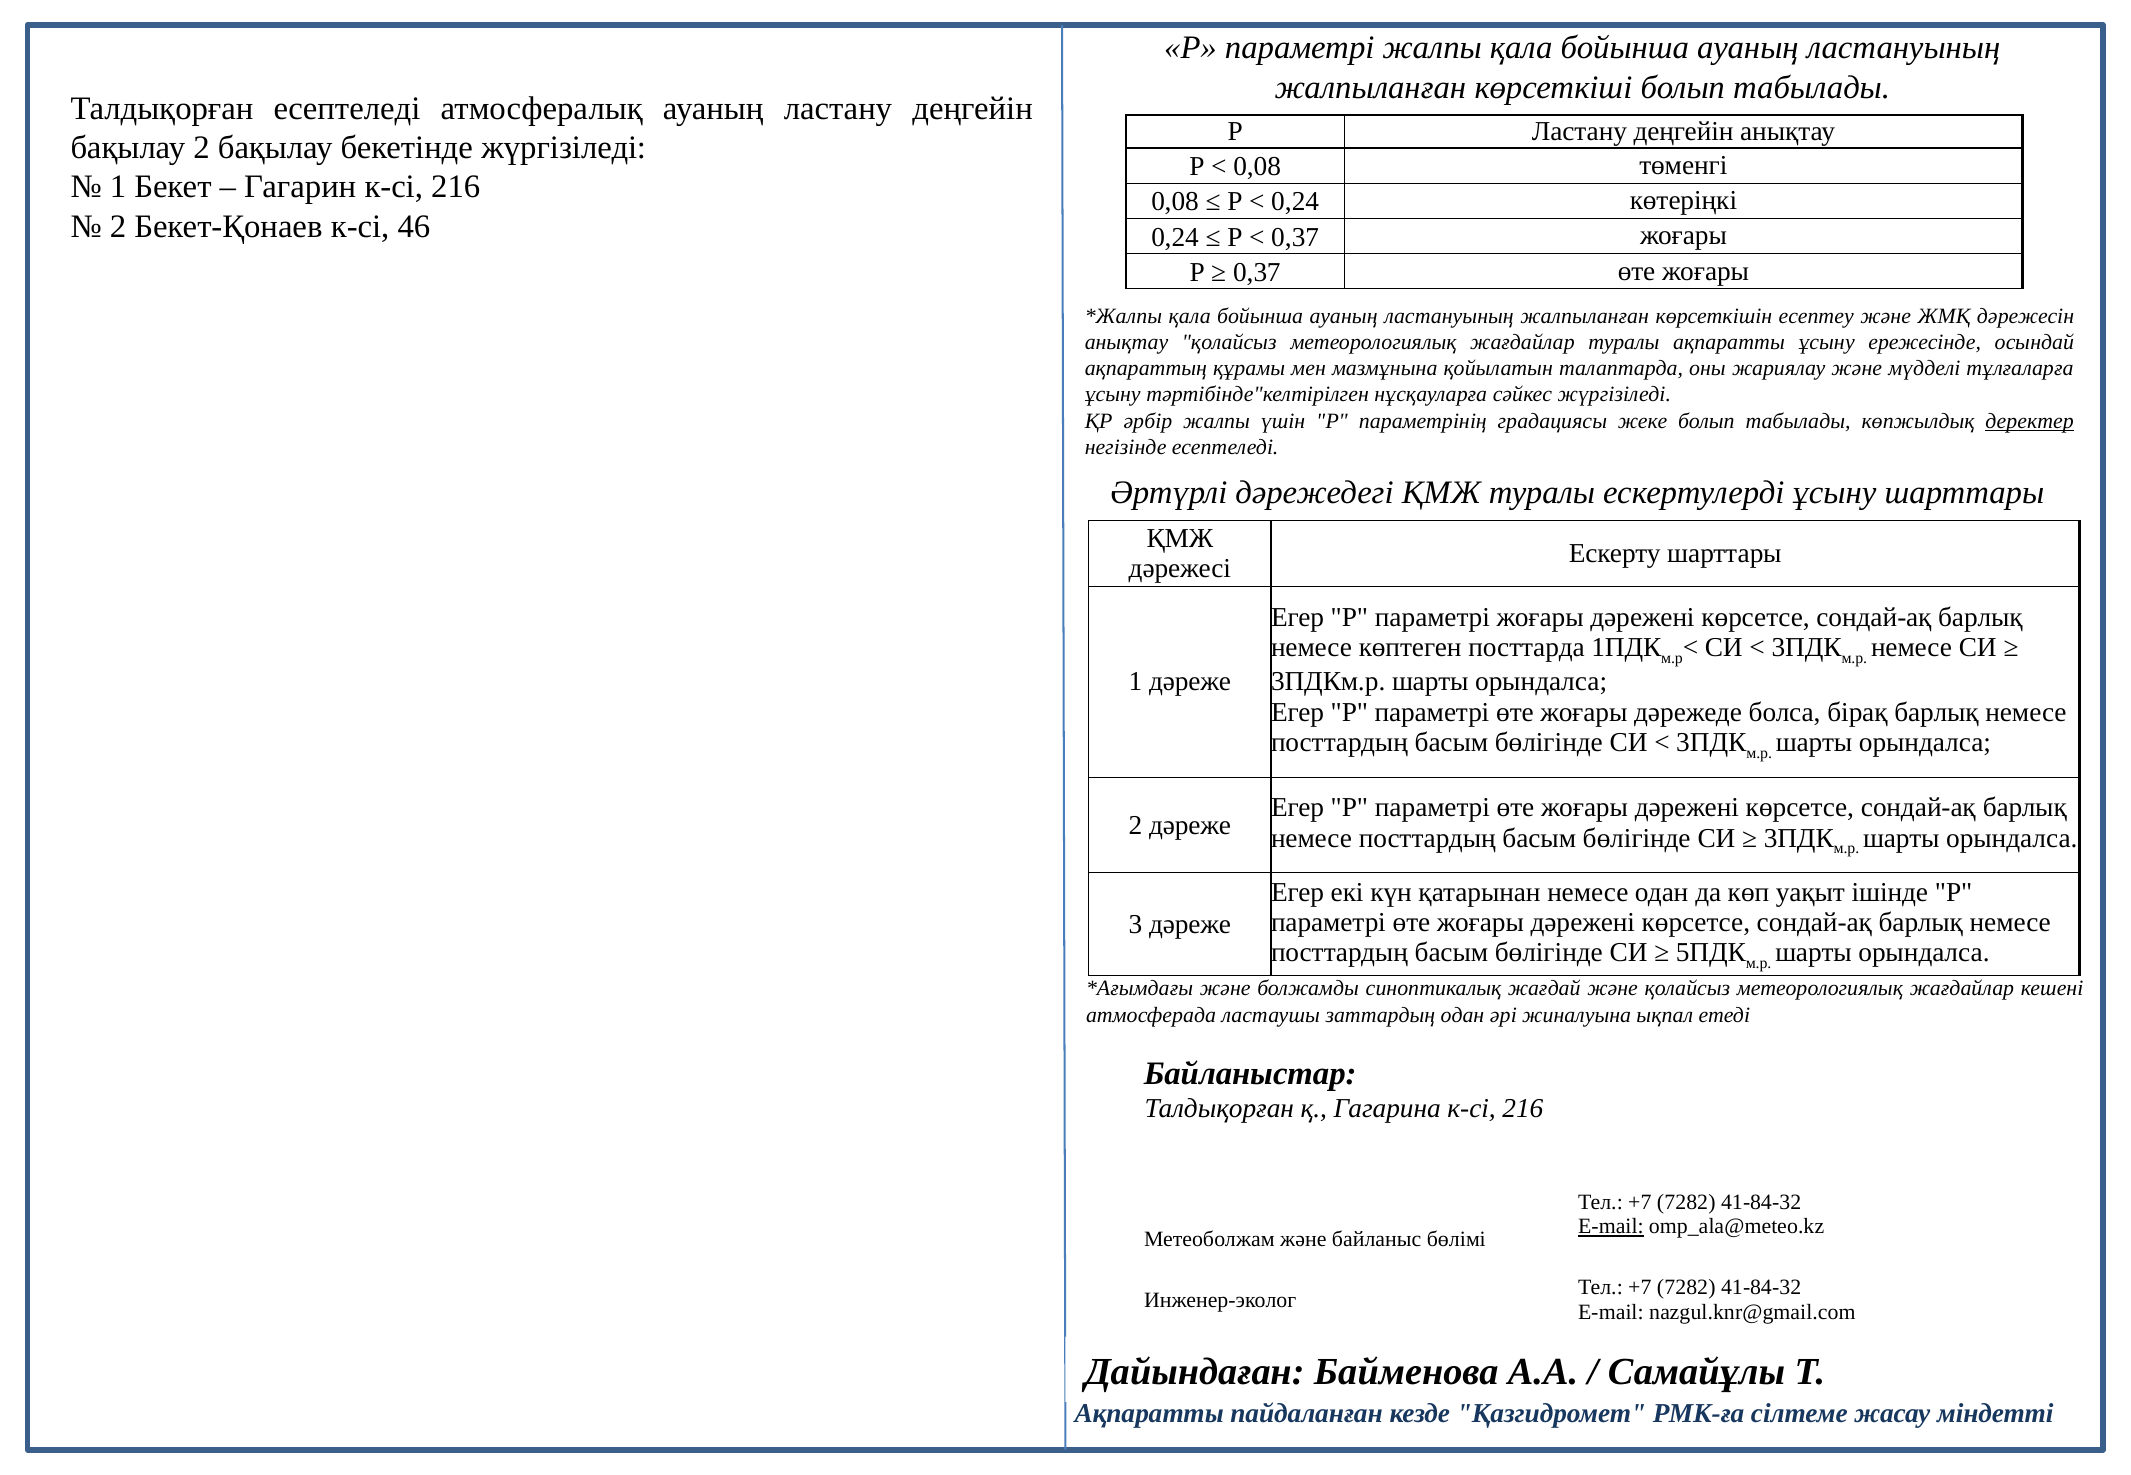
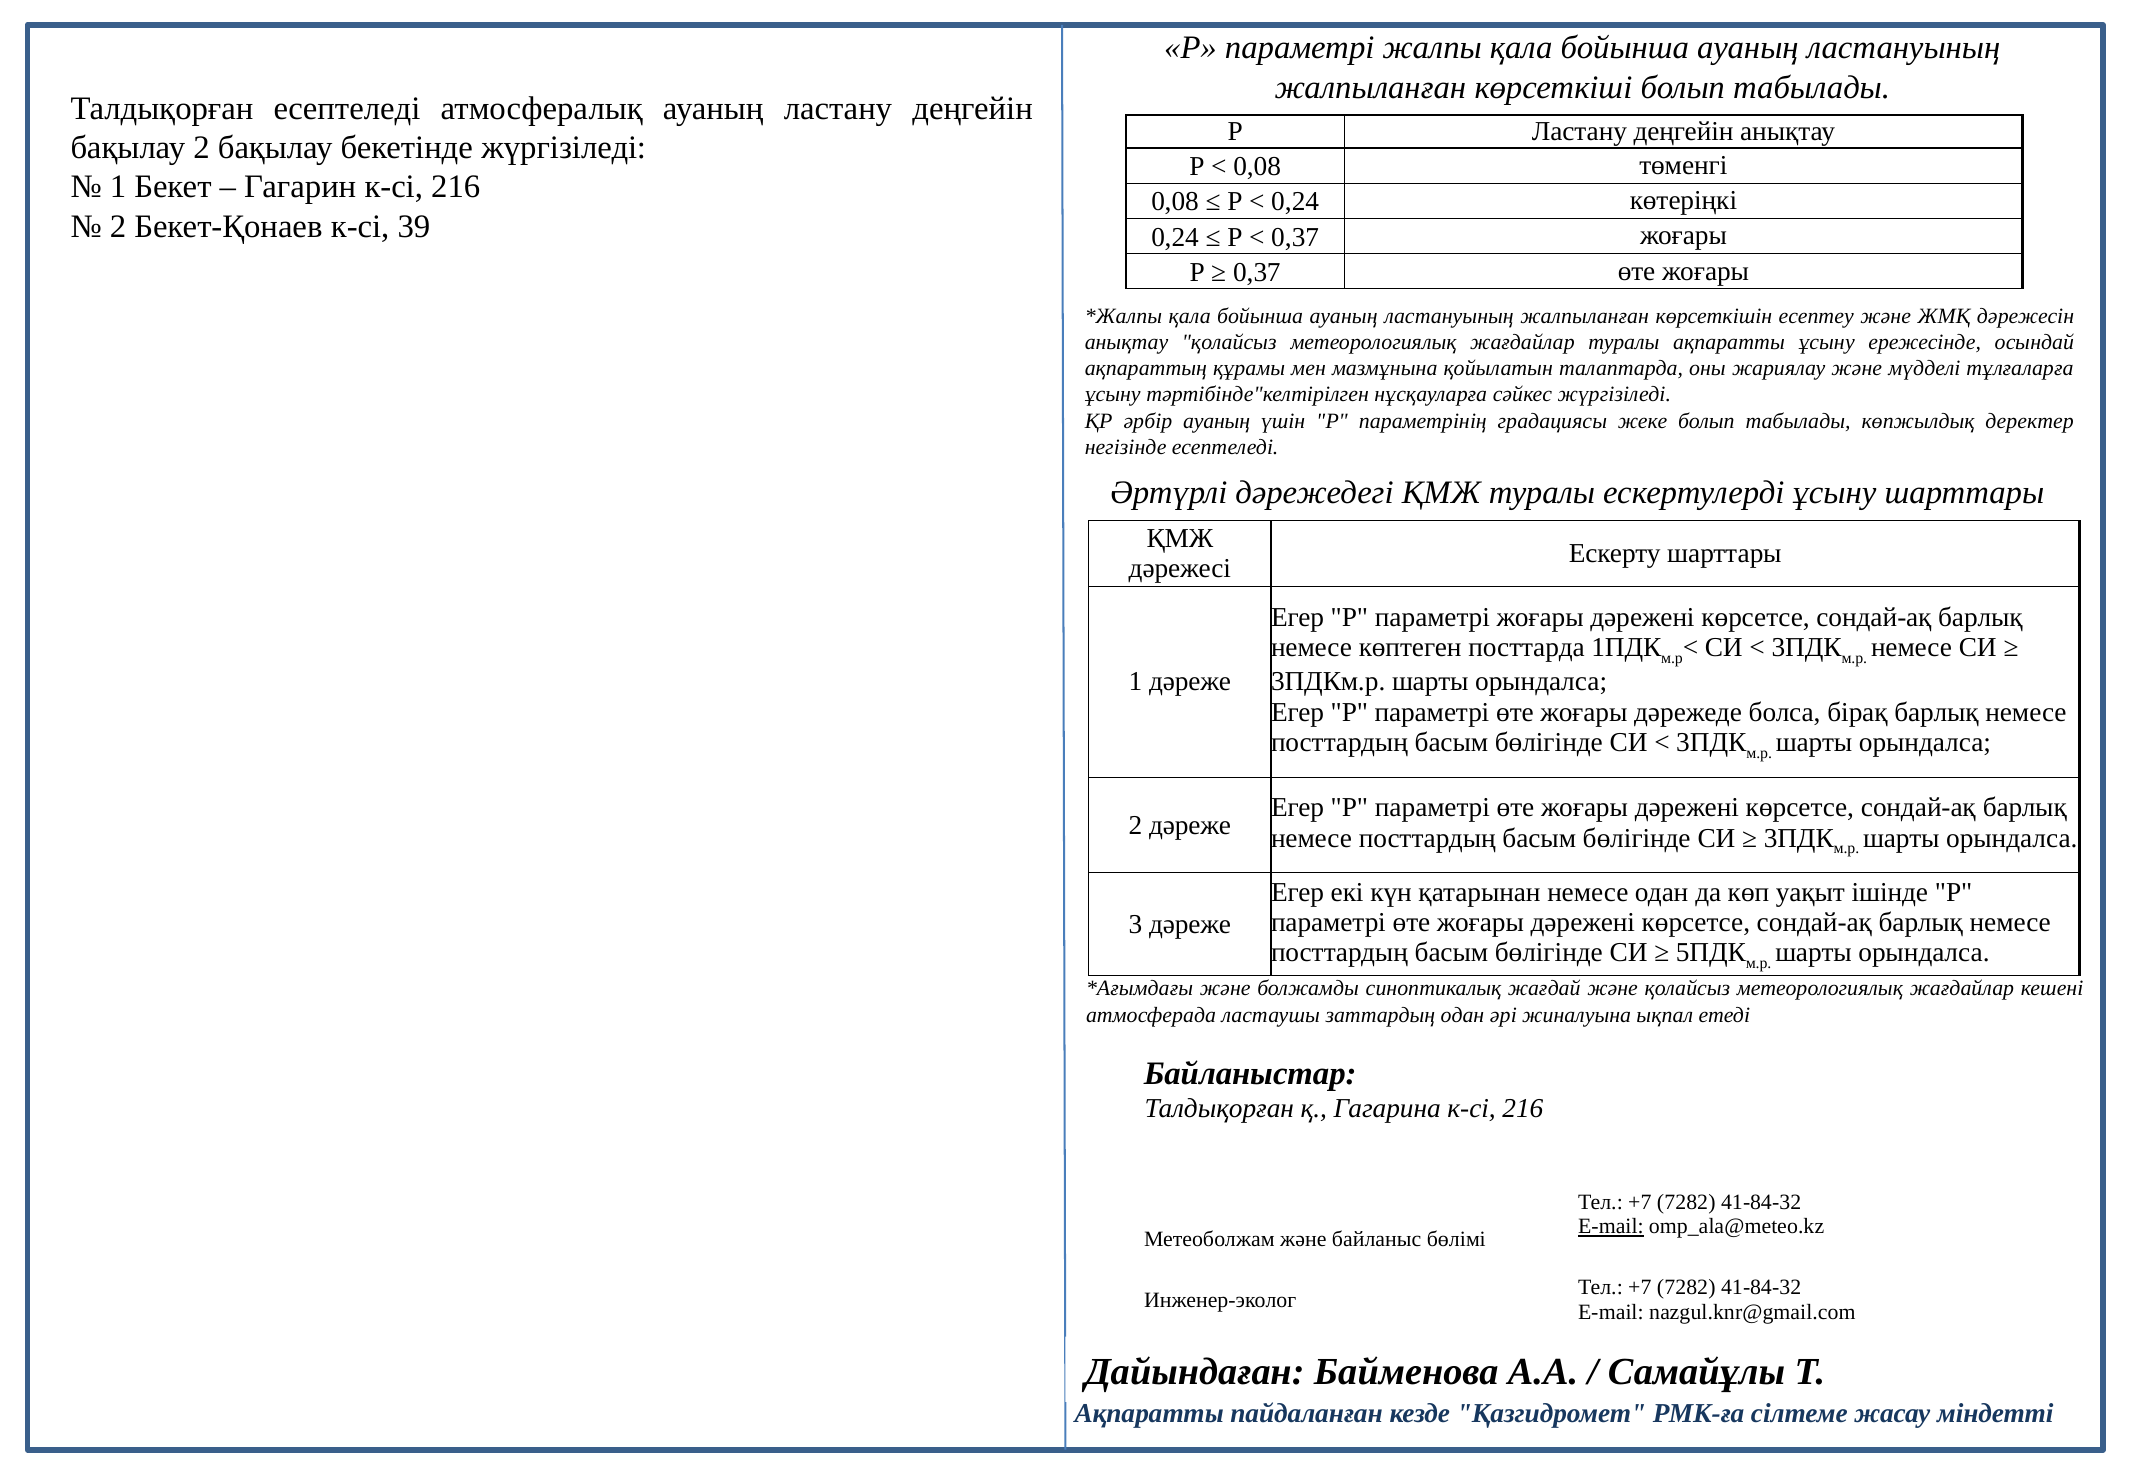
46: 46 -> 39
әрбір жалпы: жалпы -> ауаның
деректер underline: present -> none
